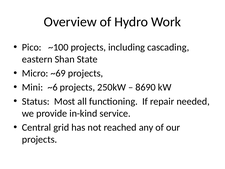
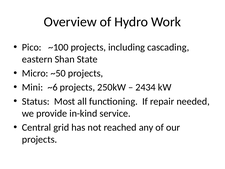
~69: ~69 -> ~50
8690: 8690 -> 2434
